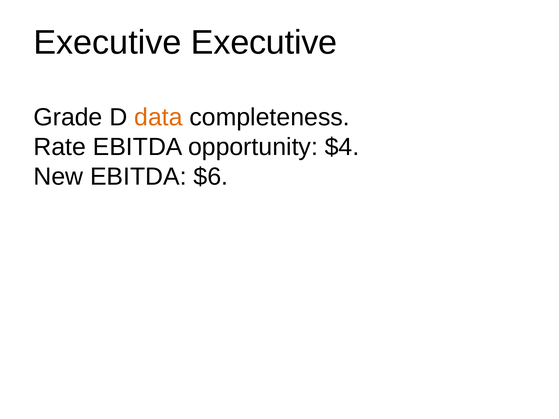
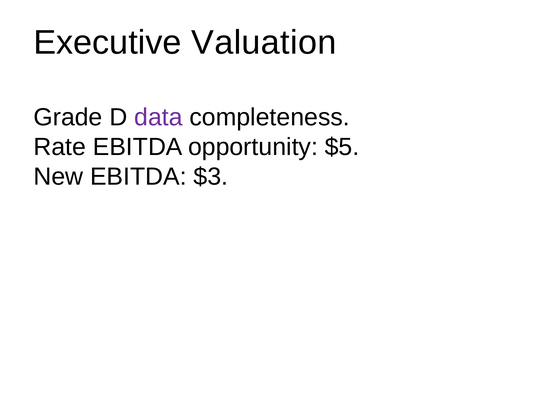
Executive Executive: Executive -> Valuation
data colour: orange -> purple
$4: $4 -> $5
$6: $6 -> $3
